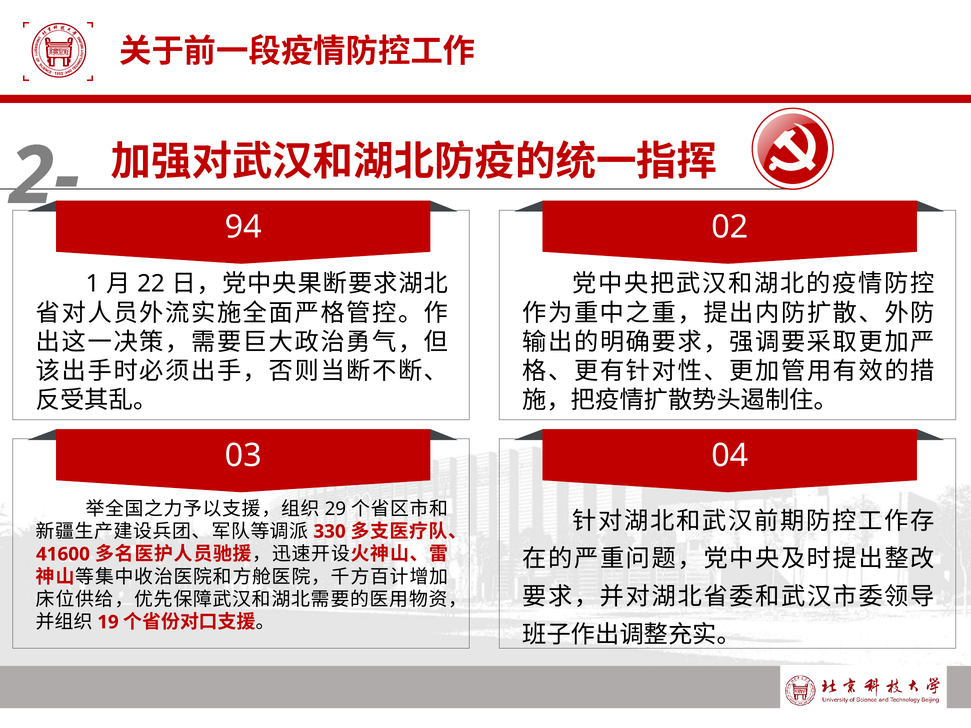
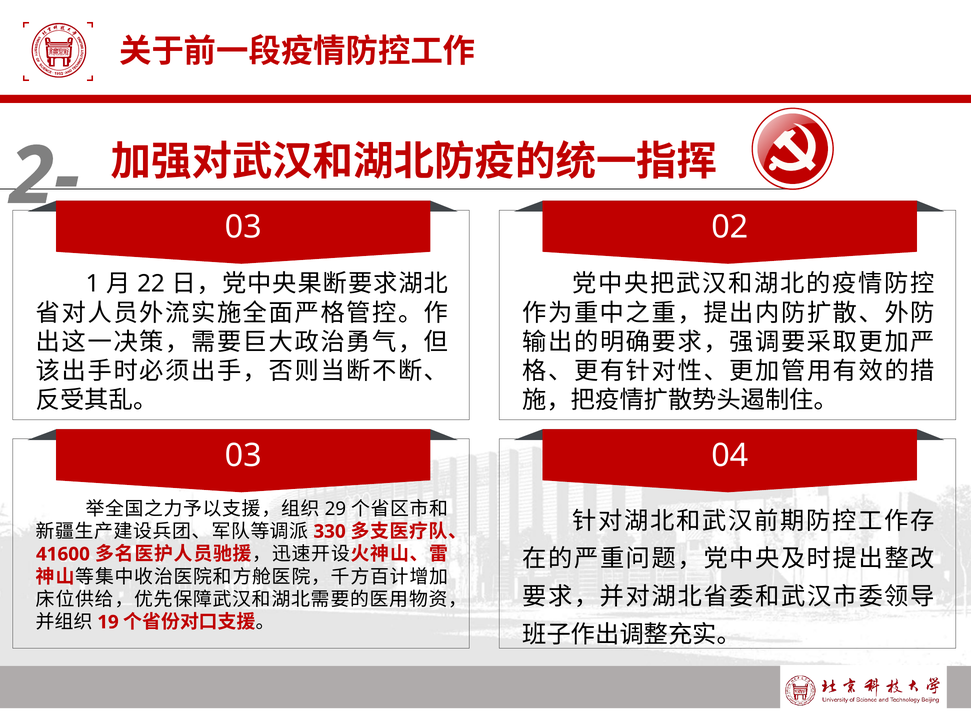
94 at (243, 227): 94 -> 03
